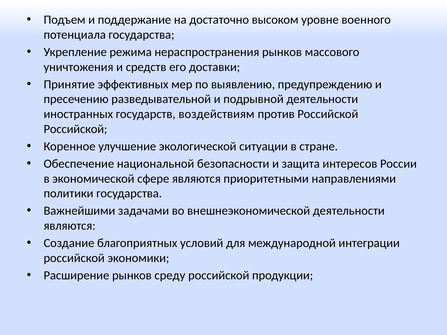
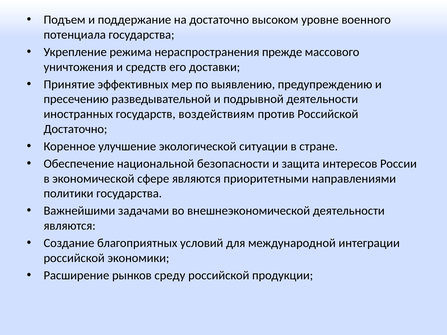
нераспространения рынков: рынков -> прежде
Российской at (75, 129): Российской -> Достаточно
